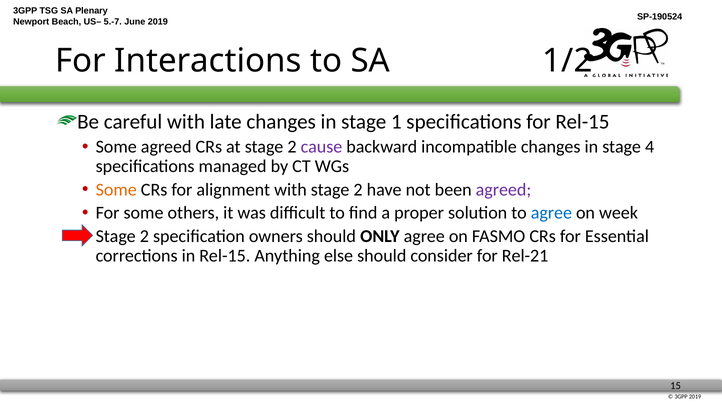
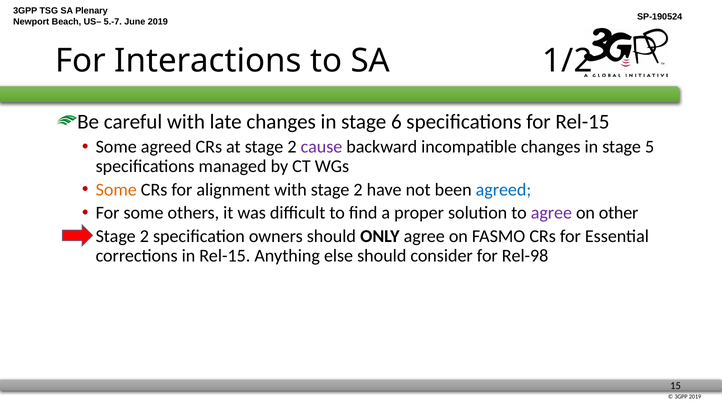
1: 1 -> 6
4: 4 -> 5
agreed at (503, 190) colour: purple -> blue
agree at (551, 213) colour: blue -> purple
week: week -> other
Rel-21: Rel-21 -> Rel-98
